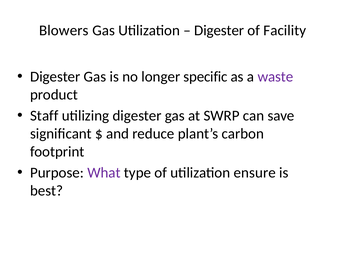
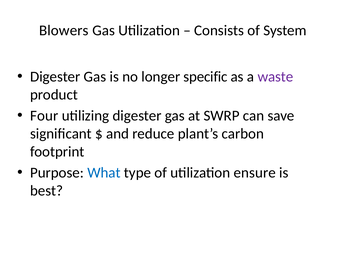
Digester at (219, 31): Digester -> Consists
Facility: Facility -> System
Staff: Staff -> Four
What colour: purple -> blue
